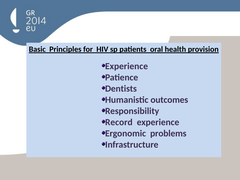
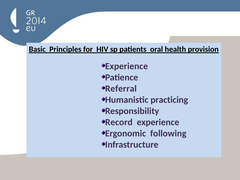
Dentists: Dentists -> Referral
outcomes: outcomes -> practicing
problems: problems -> following
